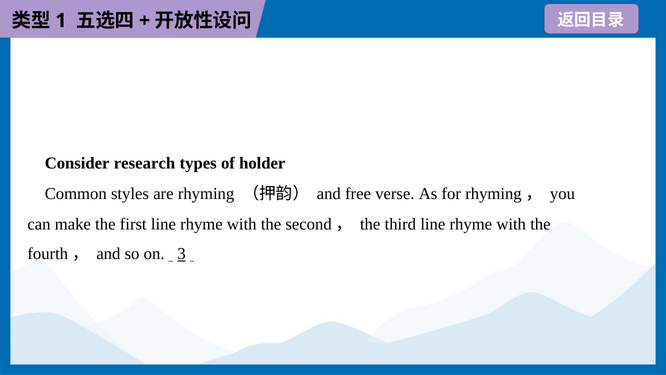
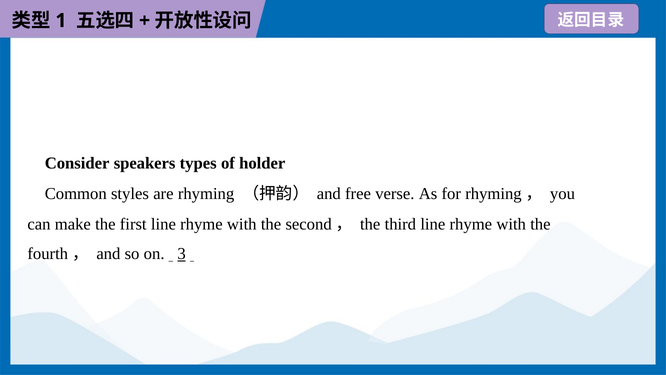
research: research -> speakers
